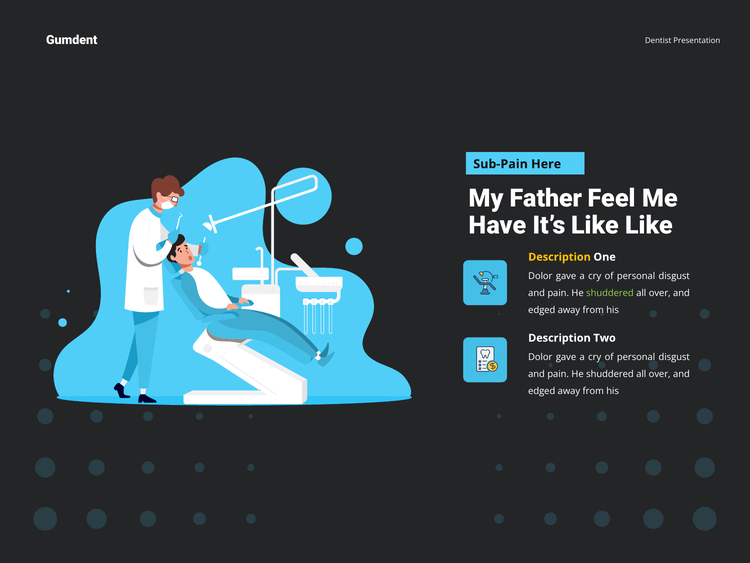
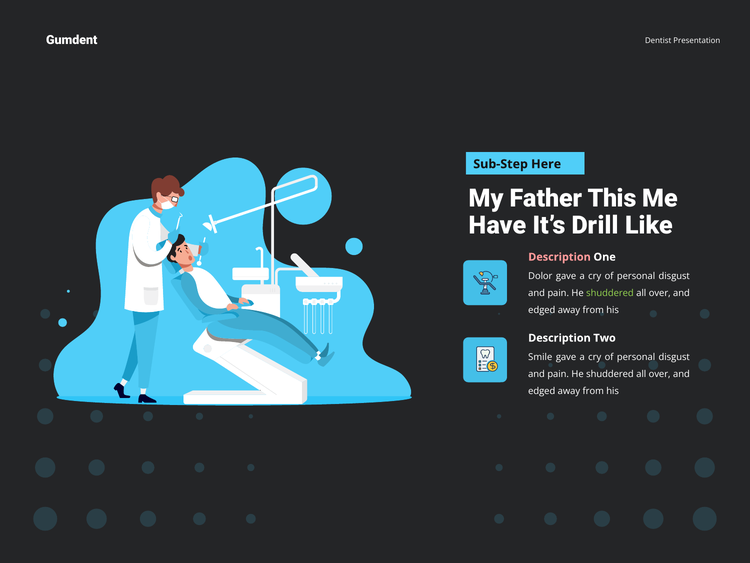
Sub-Pain: Sub-Pain -> Sub-Step
Feel: Feel -> This
It’s Like: Like -> Drill
Description at (560, 257) colour: yellow -> pink
Dolor at (540, 357): Dolor -> Smile
